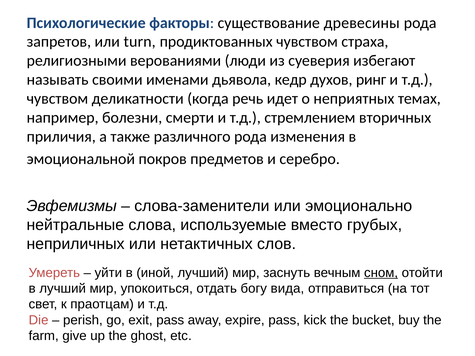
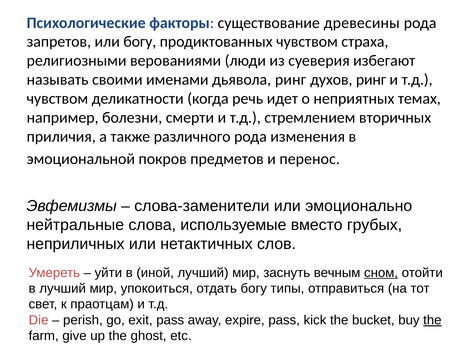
или turn: turn -> богу
дьявола кедр: кедр -> ринг
серебро: серебро -> перенос
вида: вида -> типы
the at (432, 320) underline: none -> present
